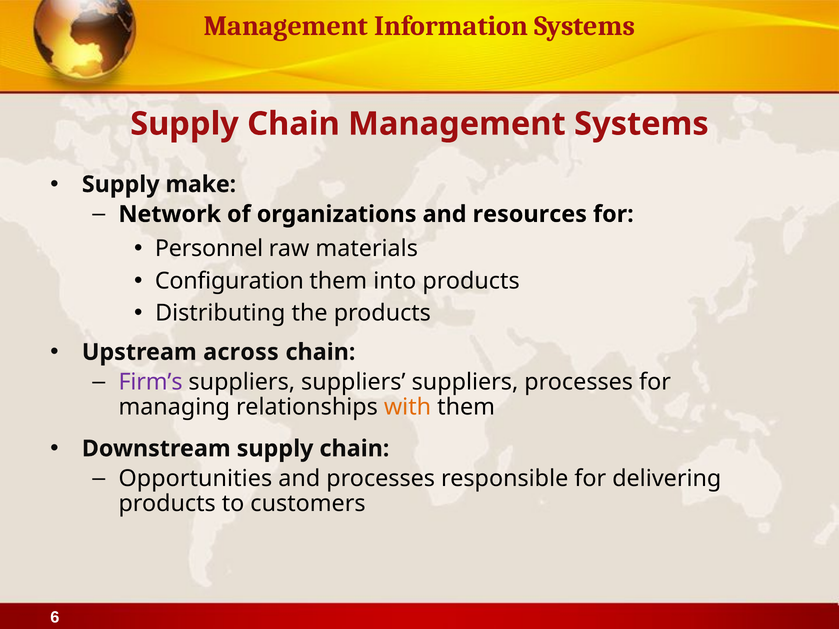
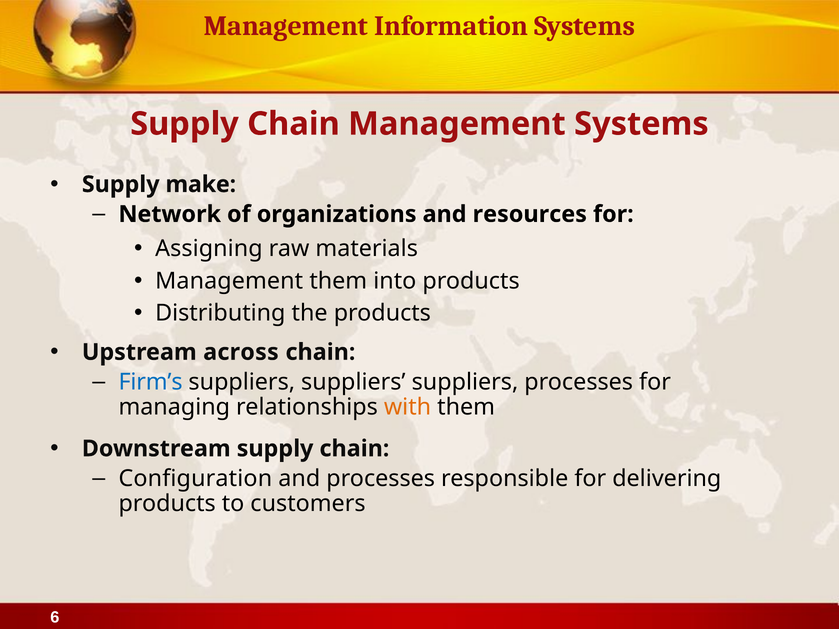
Personnel: Personnel -> Assigning
Configuration at (229, 281): Configuration -> Management
Firm’s colour: purple -> blue
Opportunities: Opportunities -> Configuration
